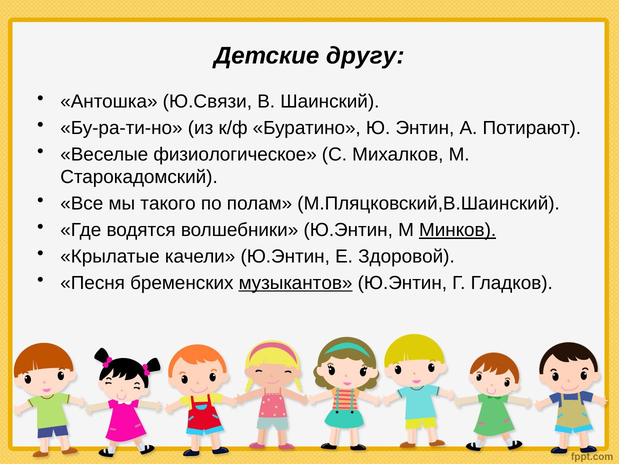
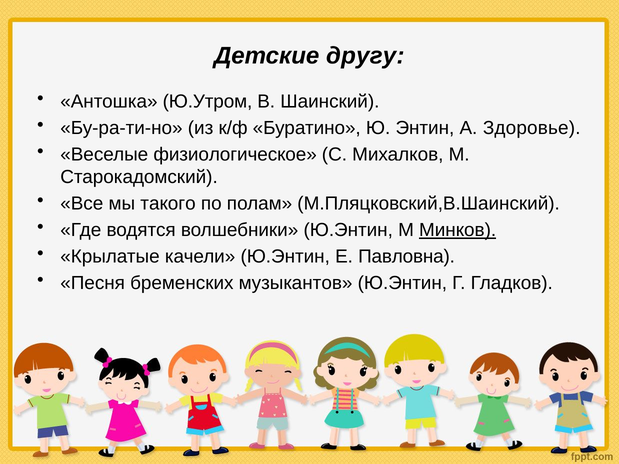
Ю.Связи: Ю.Связи -> Ю.Утром
Потирают: Потирают -> Здоровье
Здоровой: Здоровой -> Павловна
музыкантов underline: present -> none
